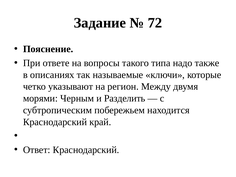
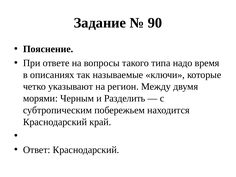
72: 72 -> 90
также: также -> время
